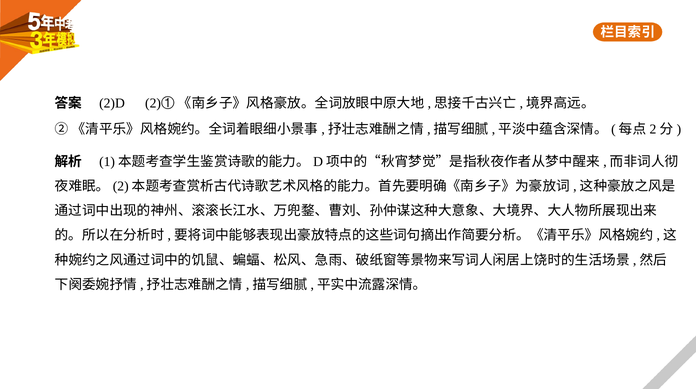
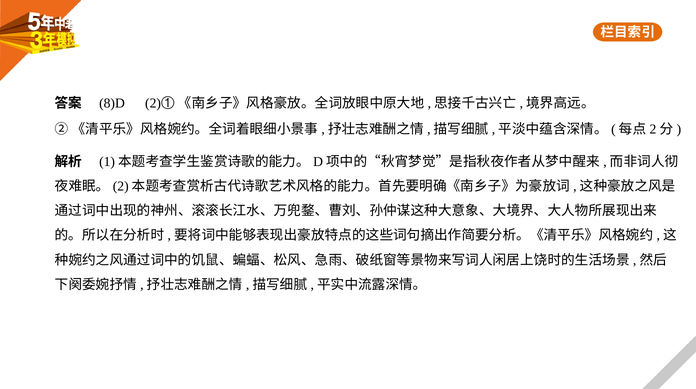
2)D: 2)D -> 8)D
